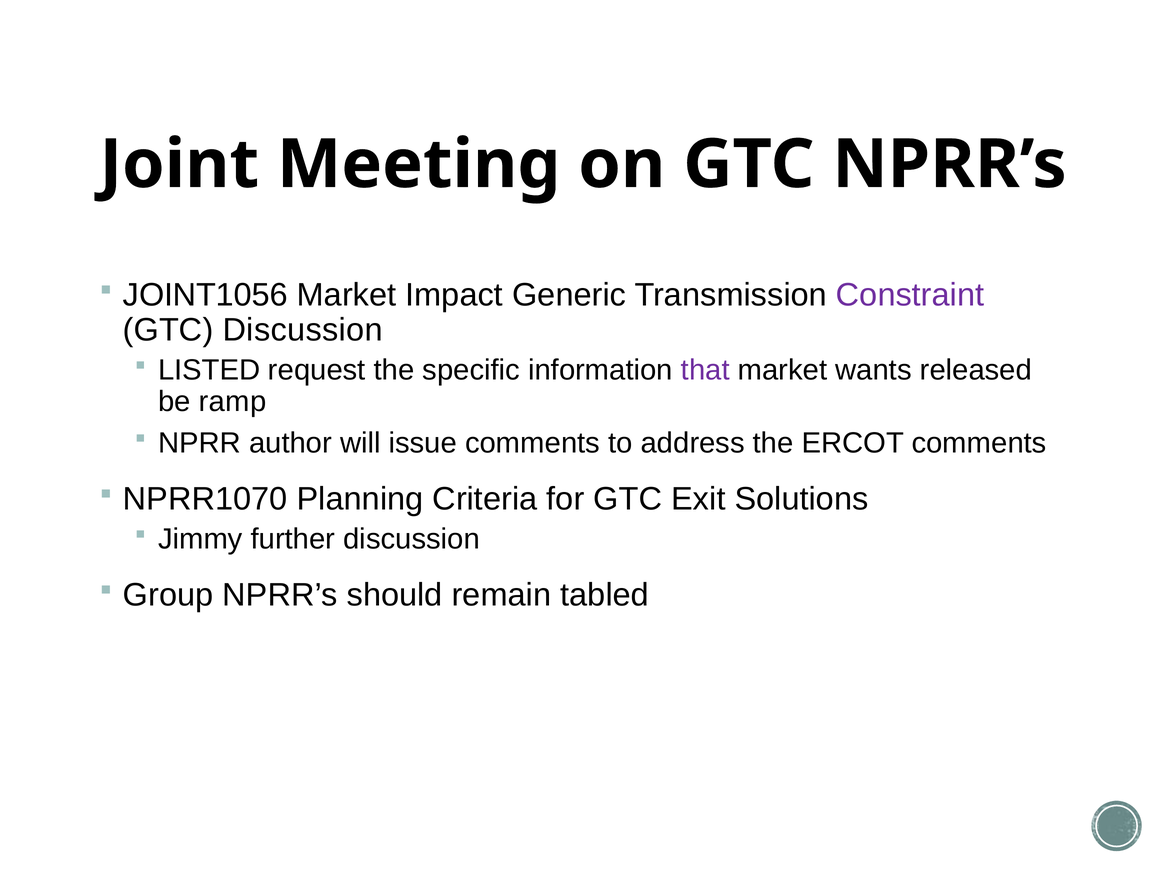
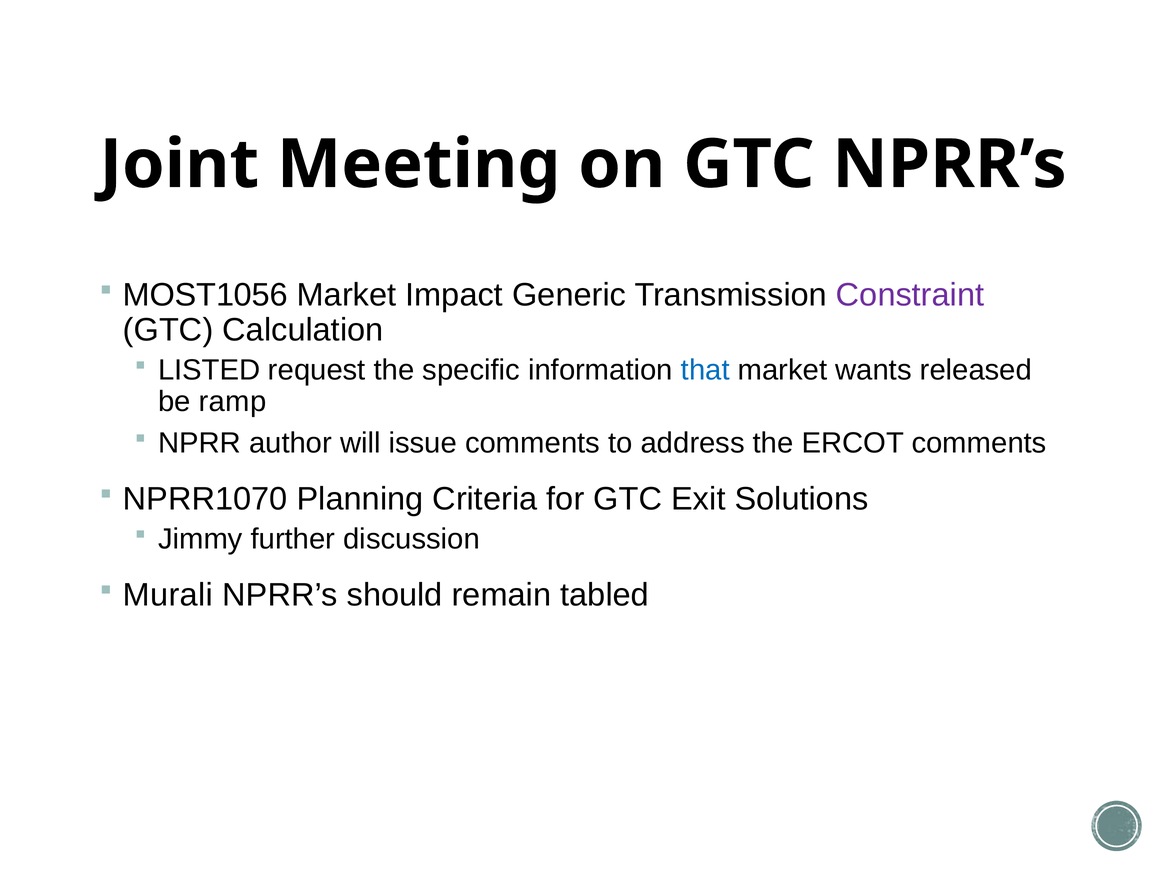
JOINT1056: JOINT1056 -> MOST1056
GTC Discussion: Discussion -> Calculation
that colour: purple -> blue
Group: Group -> Murali
